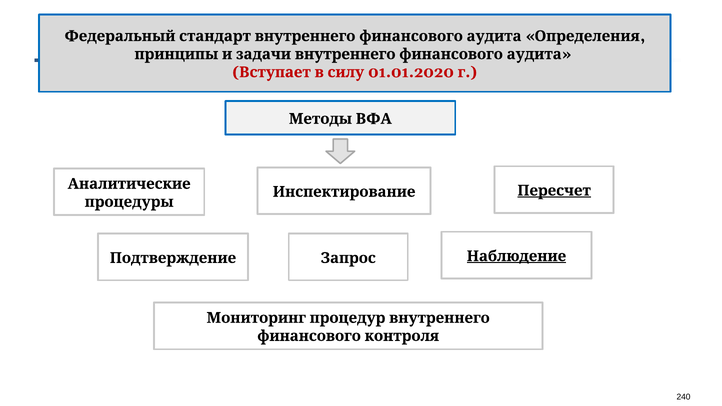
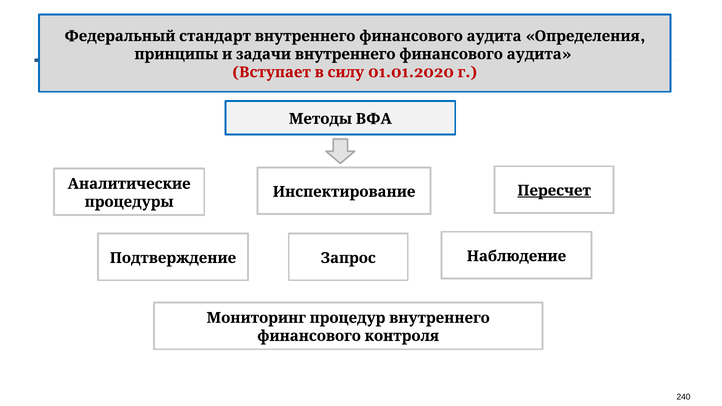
Наблюдение underline: present -> none
